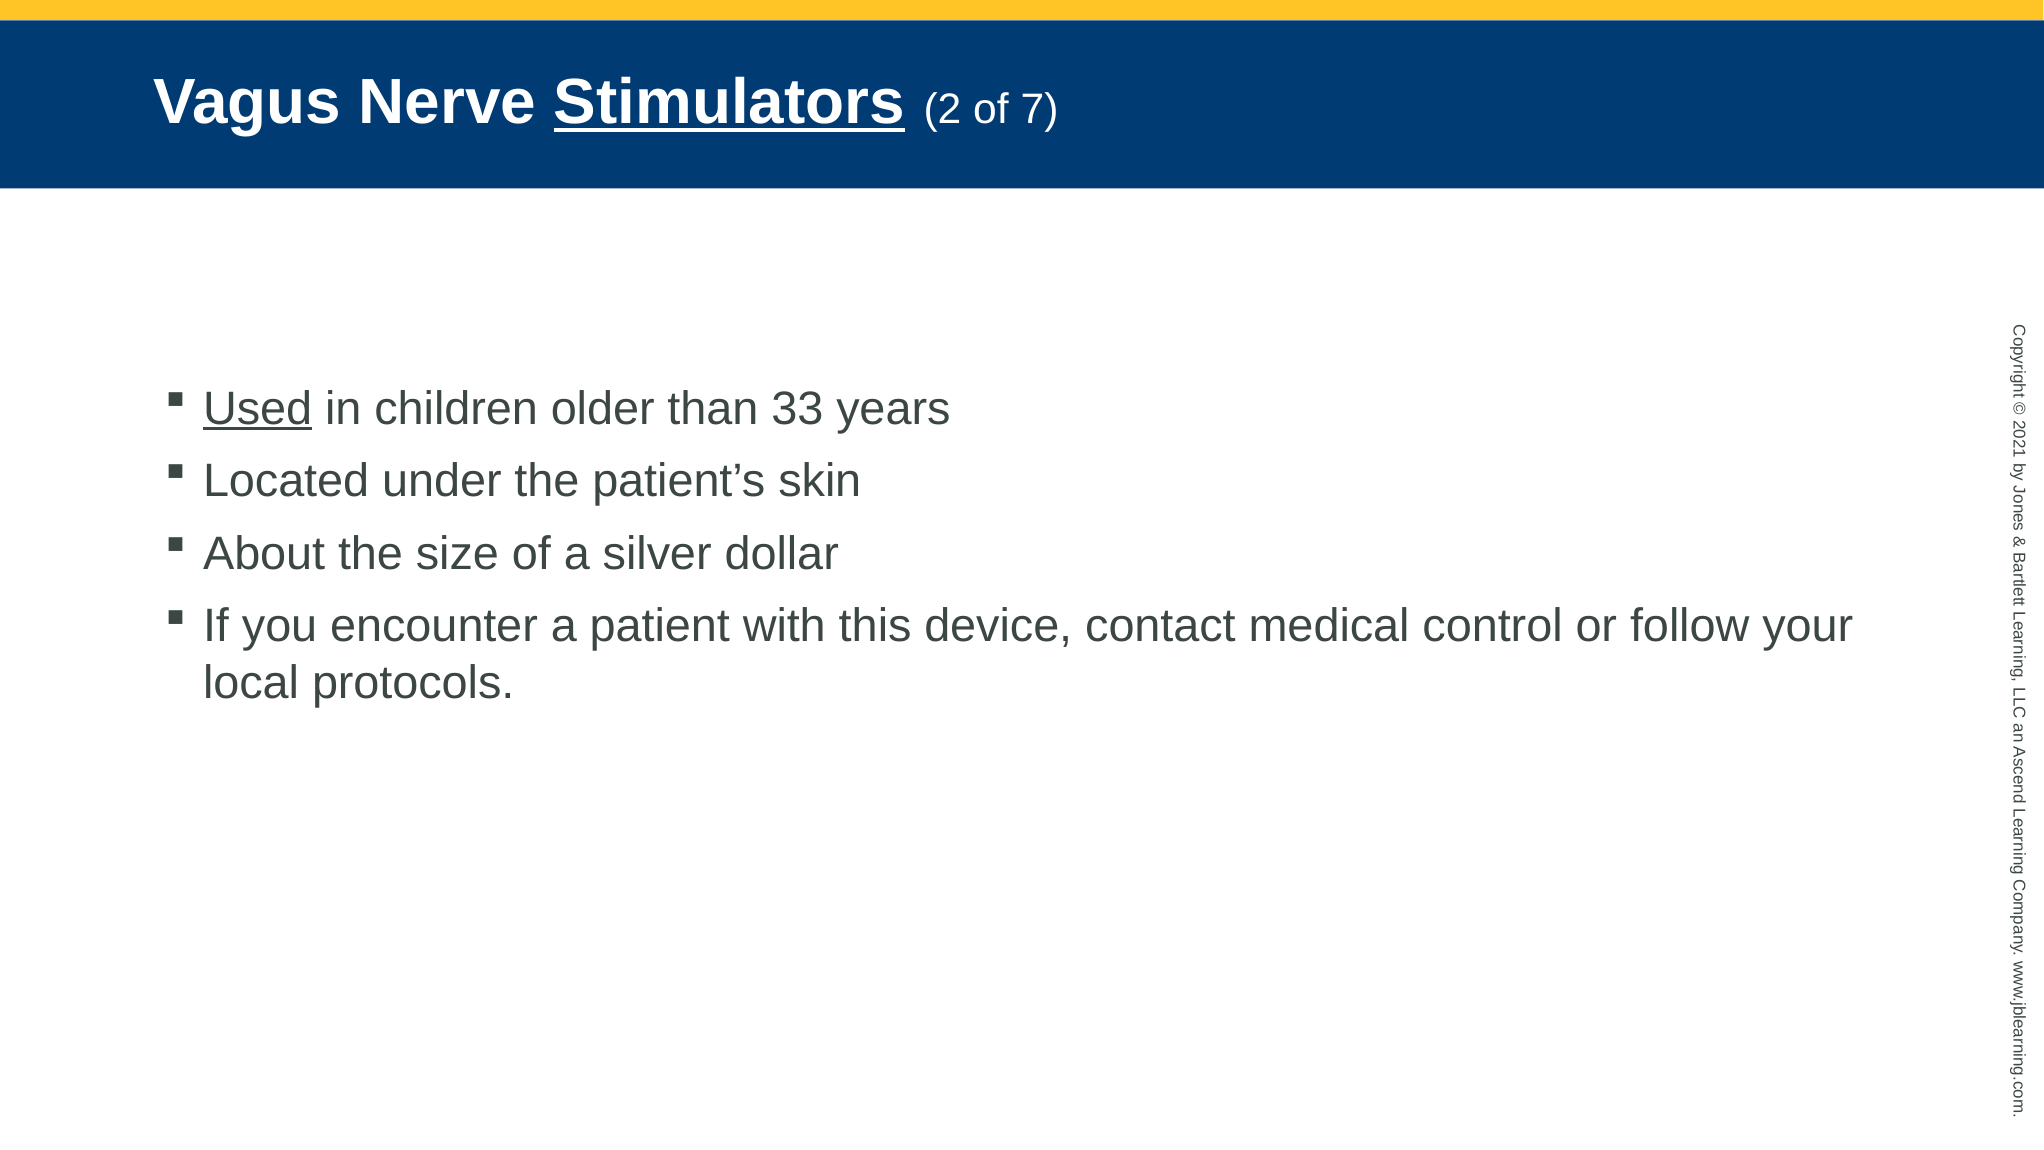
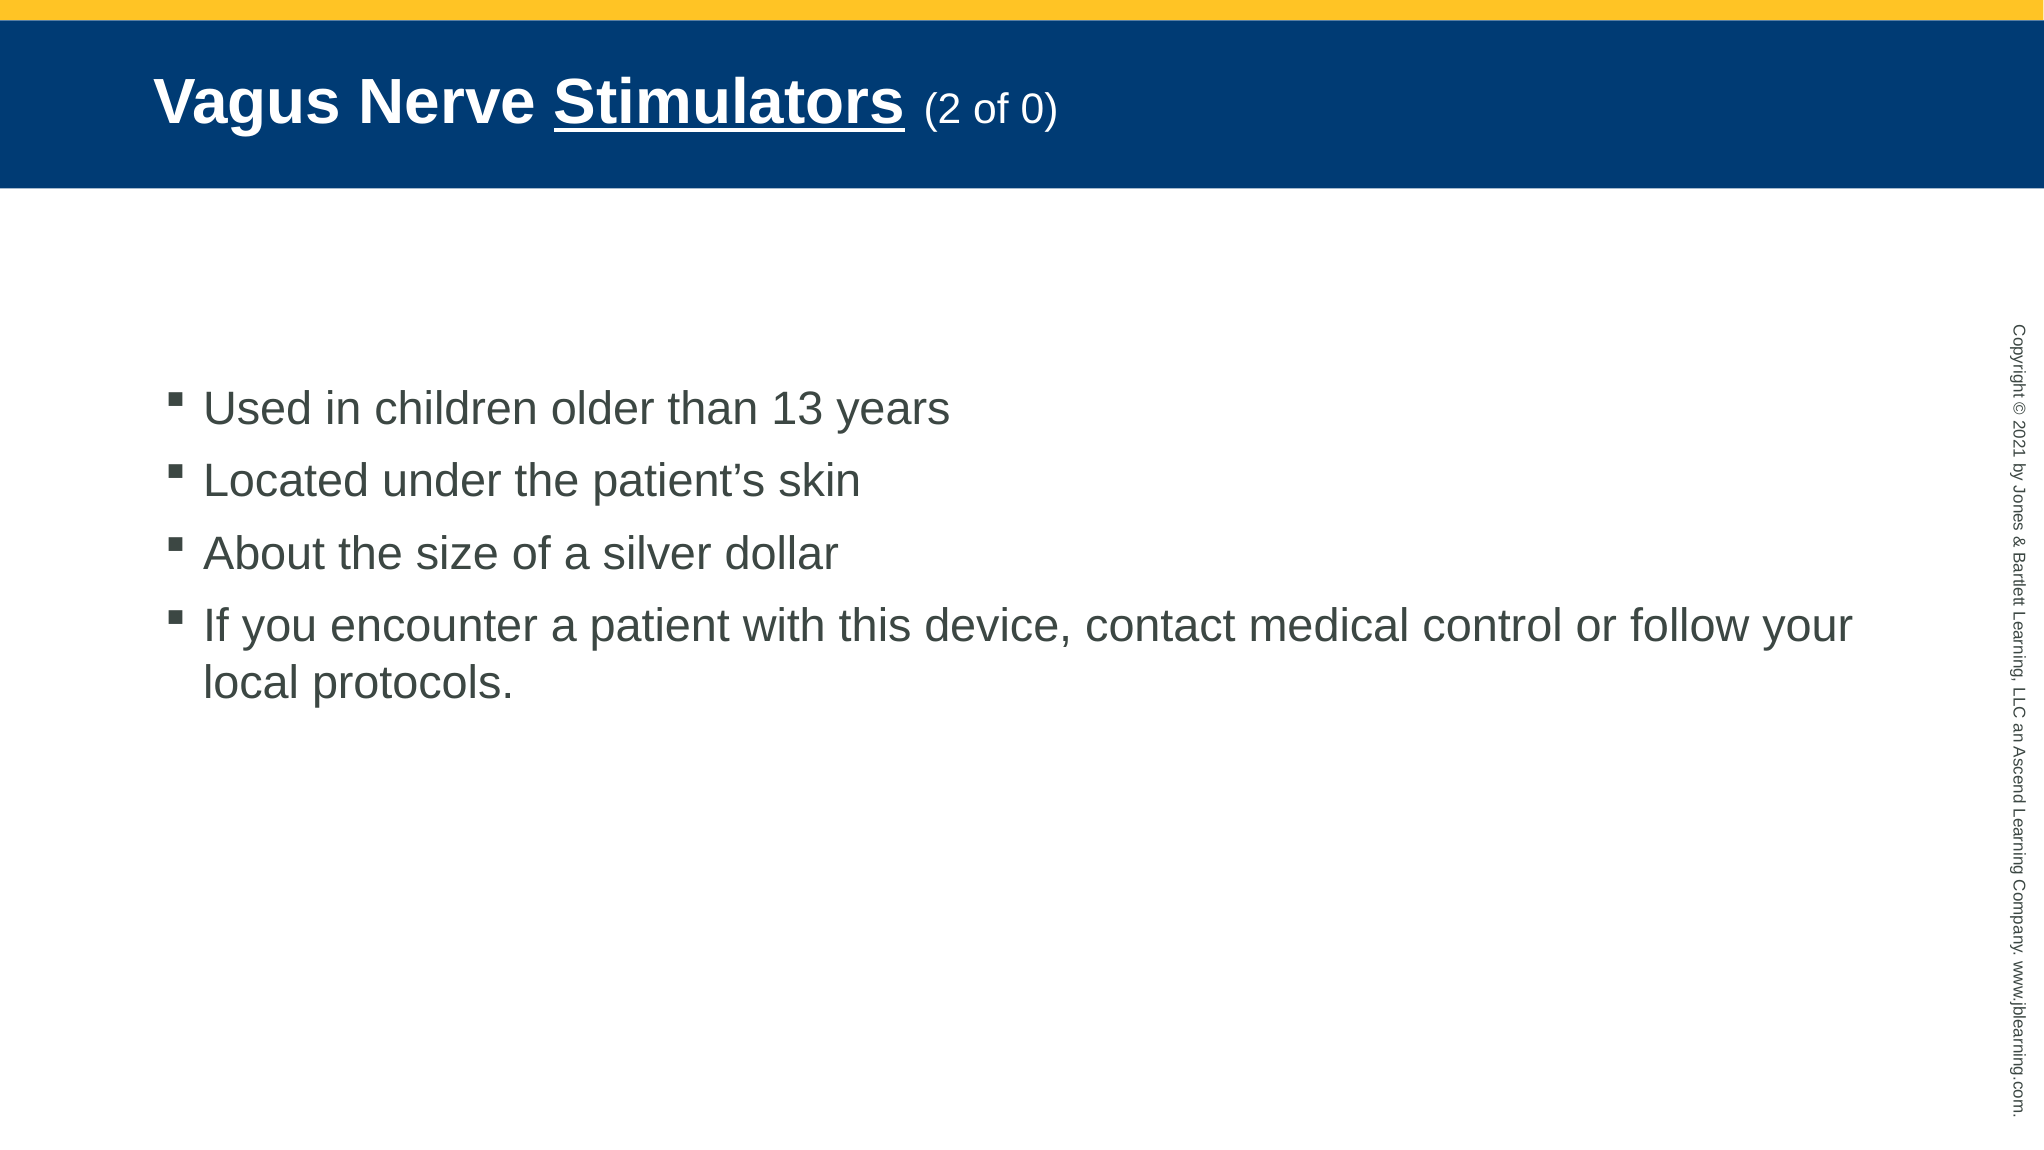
of 7: 7 -> 0
Used underline: present -> none
33: 33 -> 13
